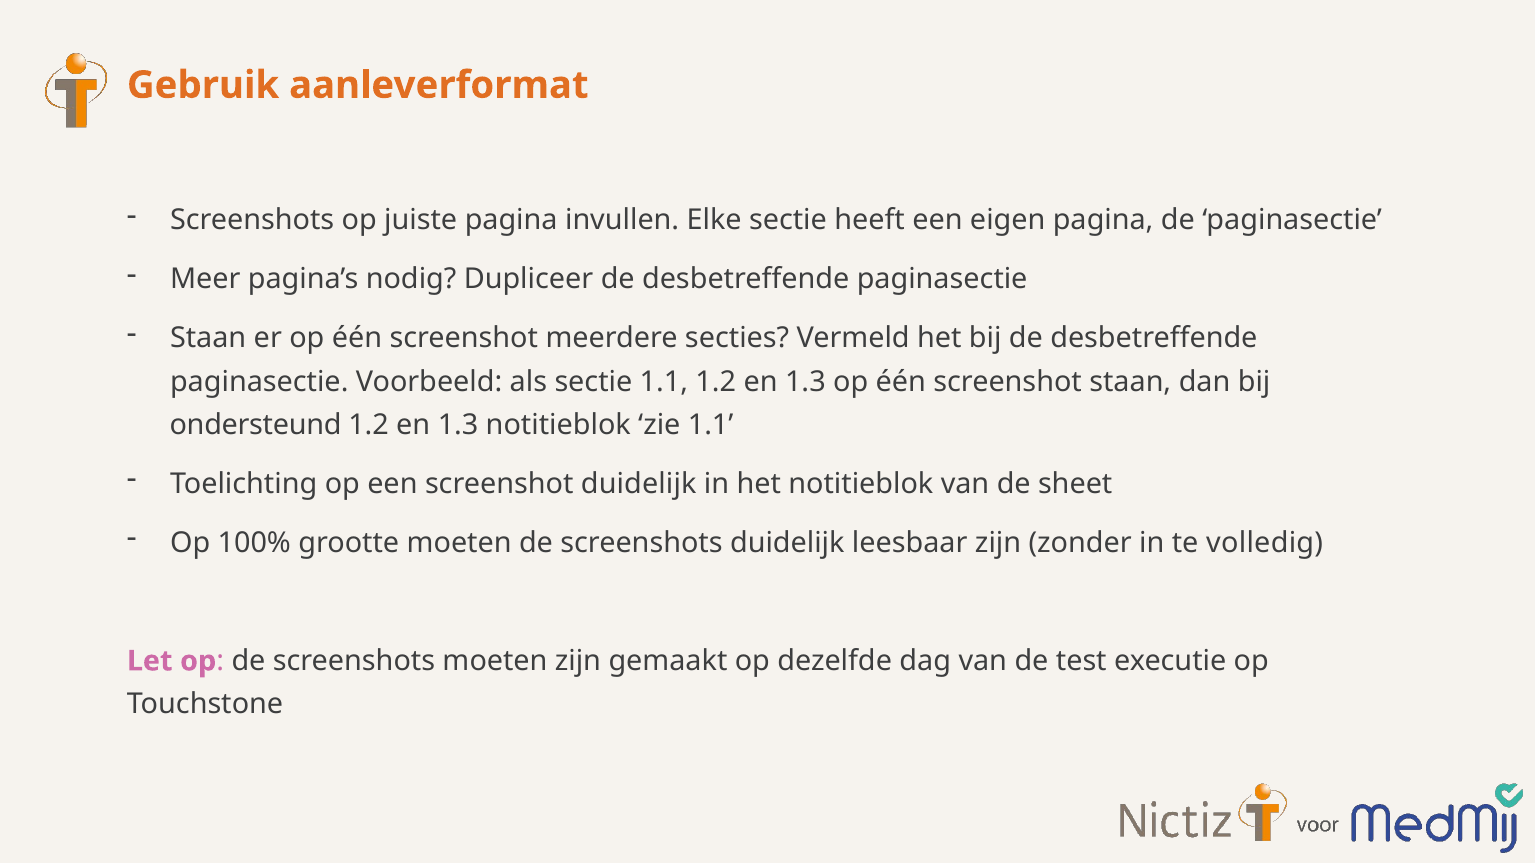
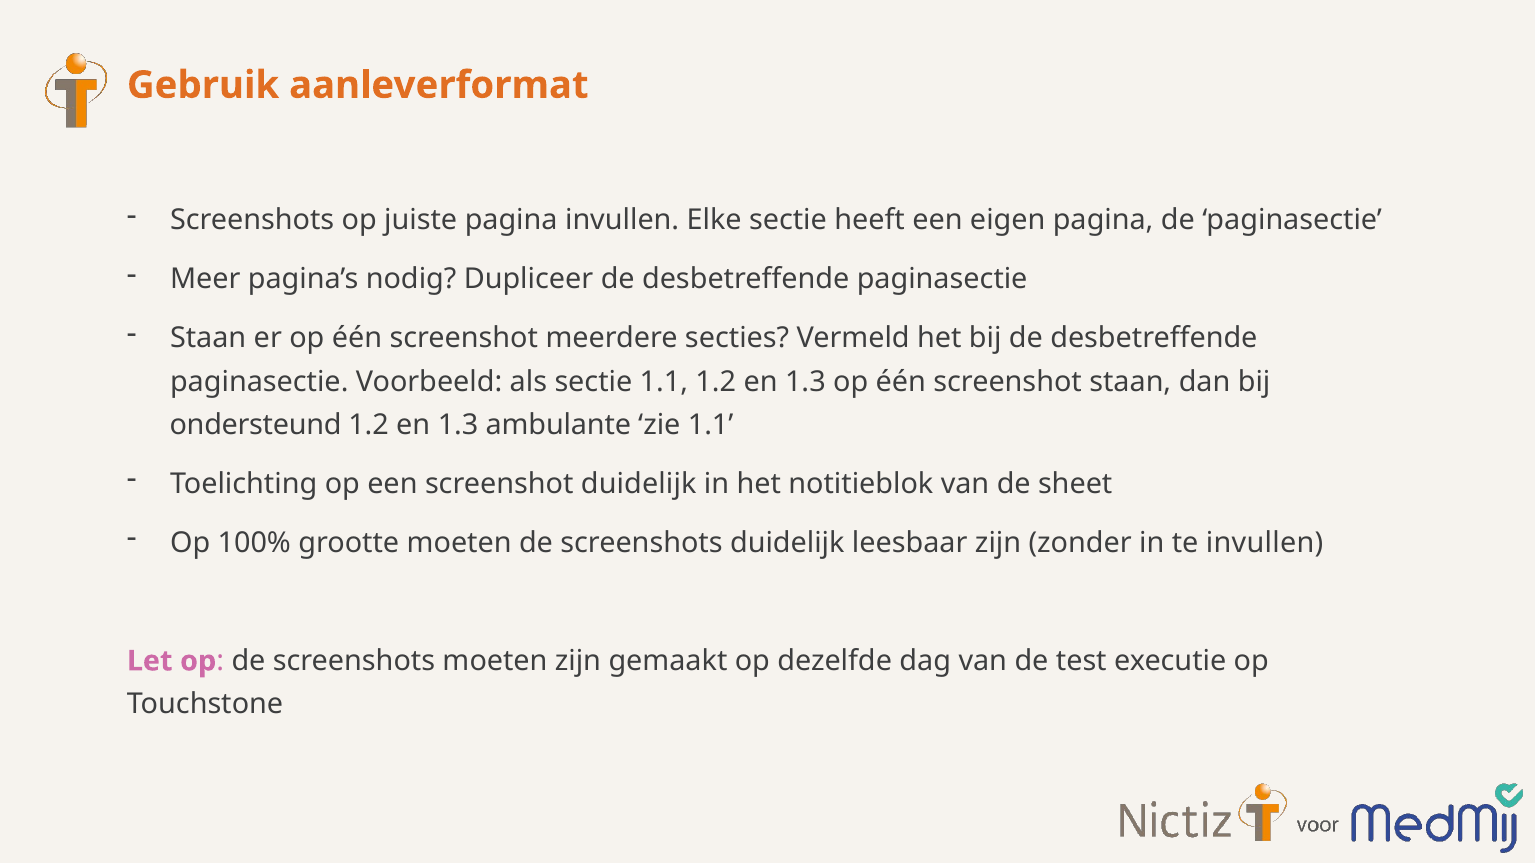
1.3 notitieblok: notitieblok -> ambulante
te volledig: volledig -> invullen
